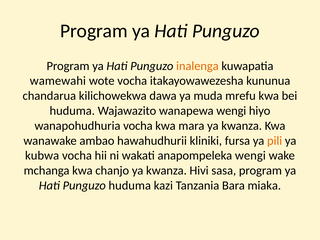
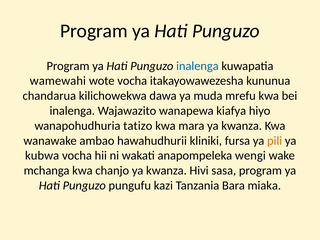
inalenga at (197, 66) colour: orange -> blue
huduma at (72, 111): huduma -> inalenga
wanapewa wengi: wengi -> kiafya
wanapohudhuria vocha: vocha -> tatizo
Punguzo huduma: huduma -> pungufu
